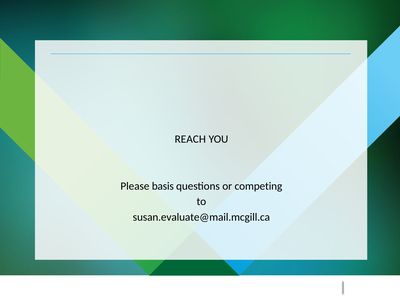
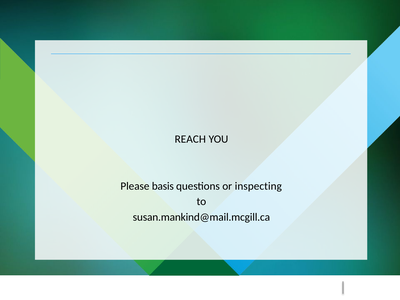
competing: competing -> inspecting
susan.evaluate@mail.mcgill.ca: susan.evaluate@mail.mcgill.ca -> susan.mankind@mail.mcgill.ca
